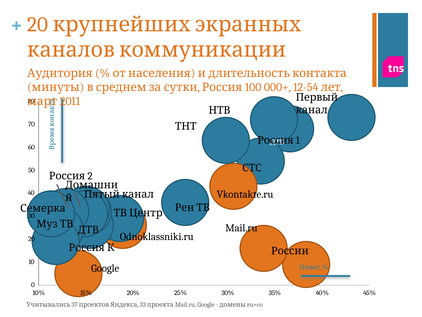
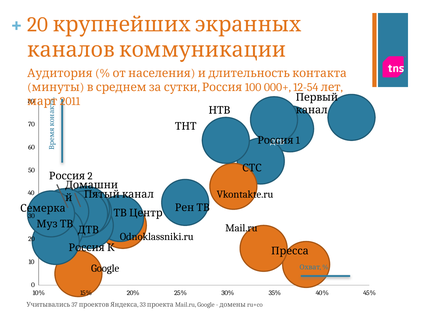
России: России -> Пресса
